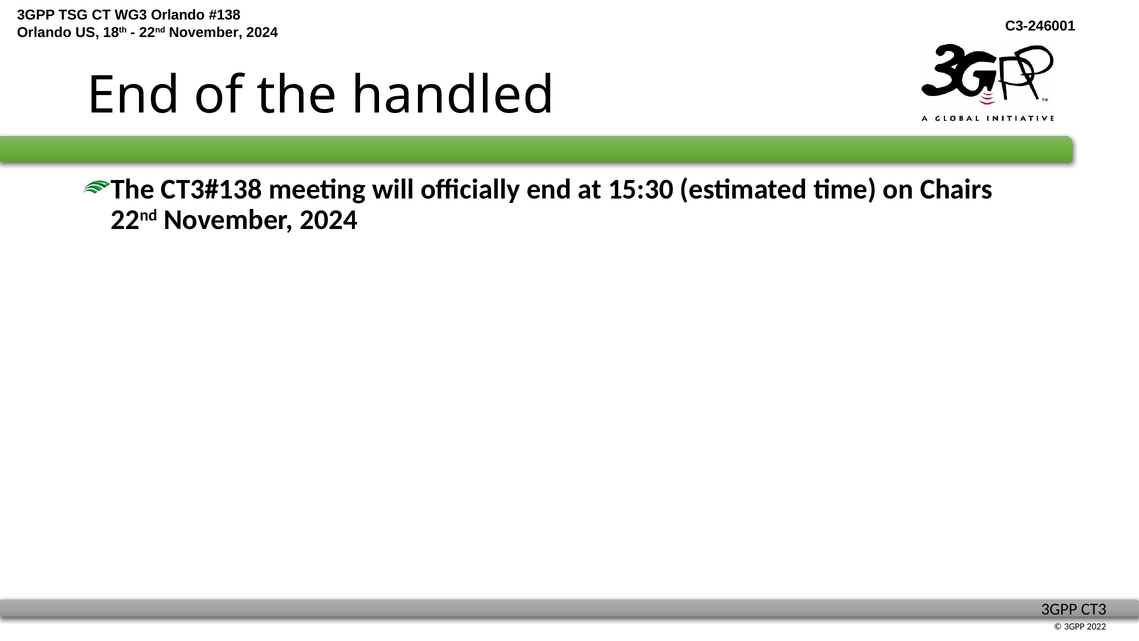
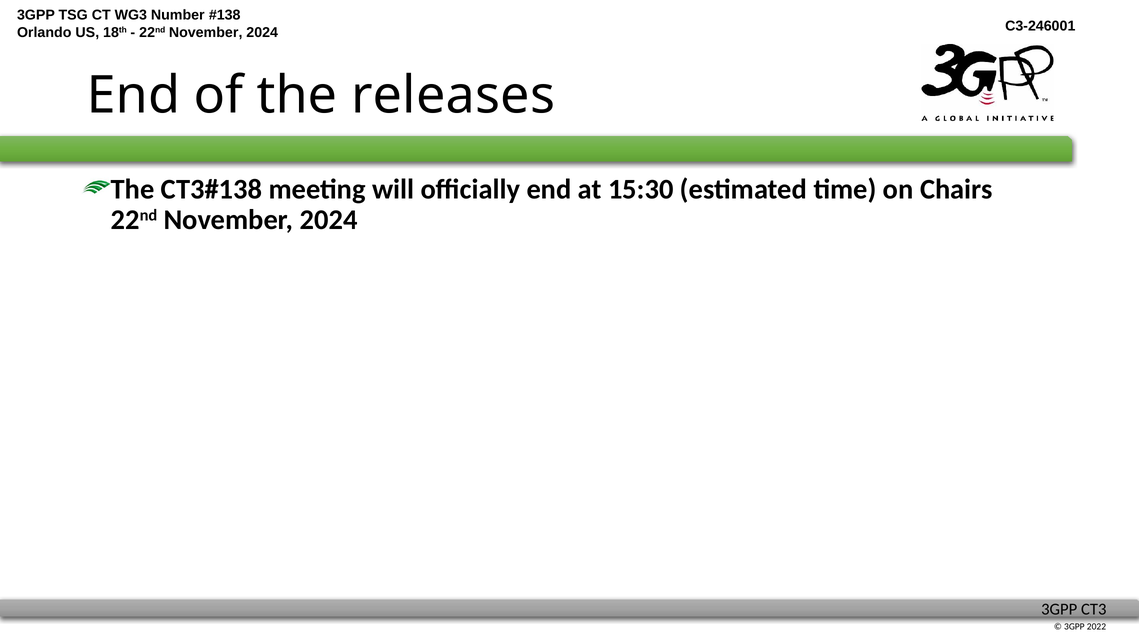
Orlando at (178, 15): Orlando -> Number
handled: handled -> releases
